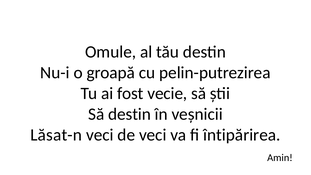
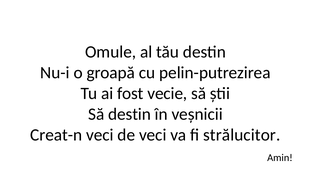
Lăsat-n: Lăsat-n -> Creat-n
întipărirea: întipărirea -> strălucitor
